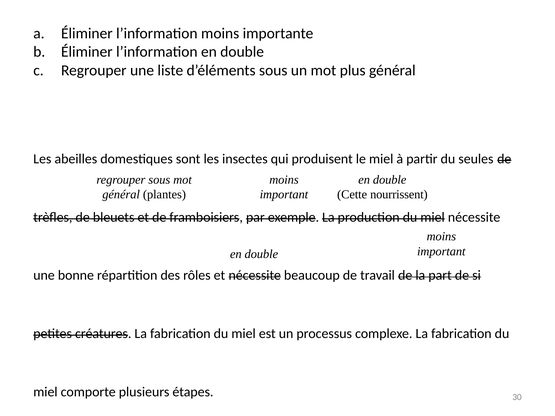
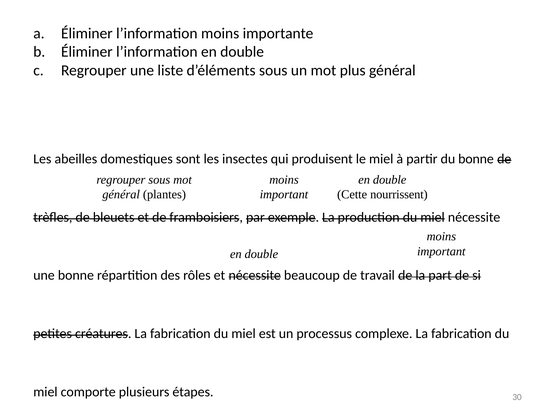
du seules: seules -> bonne
